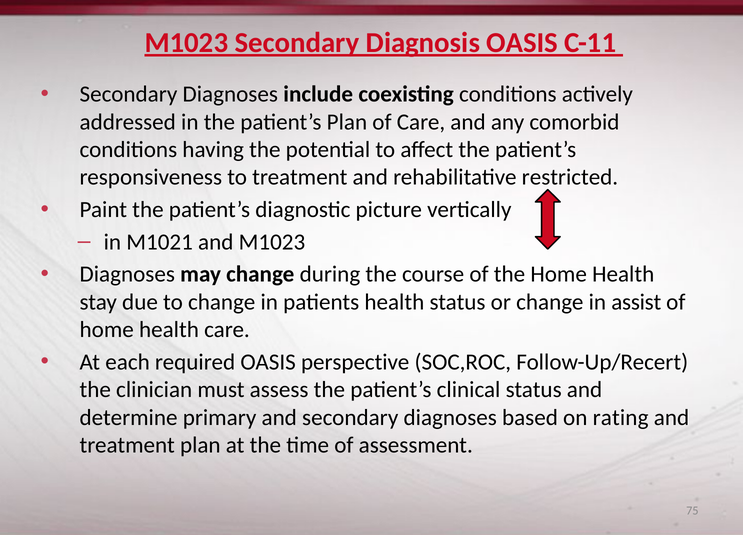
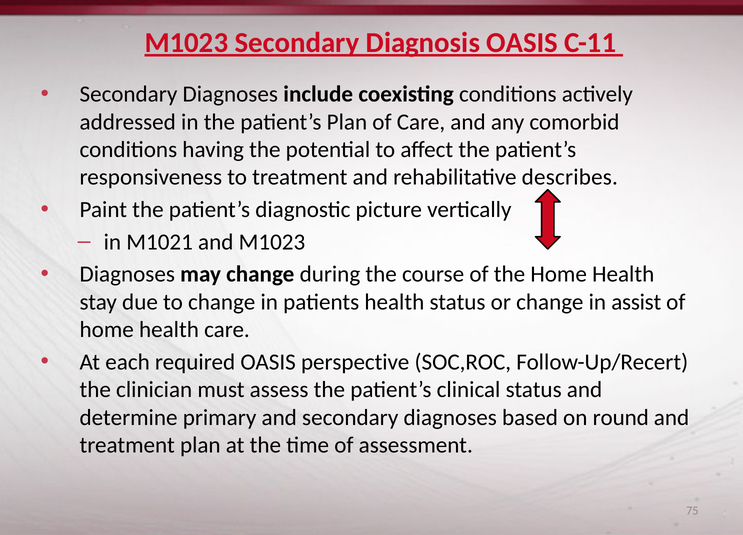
restricted: restricted -> describes
rating: rating -> round
